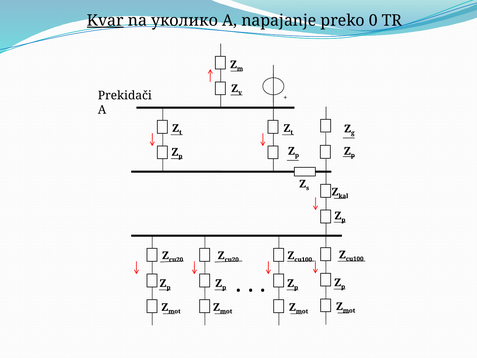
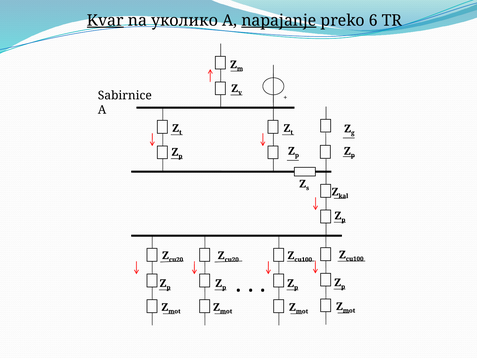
napajanje underline: none -> present
0: 0 -> 6
Prekidači: Prekidači -> Sabirnice
